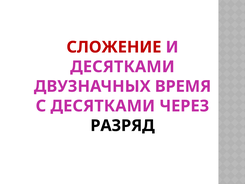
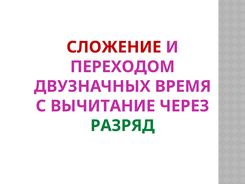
ДЕСЯТКАМИ at (122, 67): ДЕСЯТКАМИ -> ПЕРЕХОДОМ
С ДЕСЯТКАМИ: ДЕСЯТКАМИ -> ВЫЧИТАНИЕ
РАЗРЯД colour: black -> green
